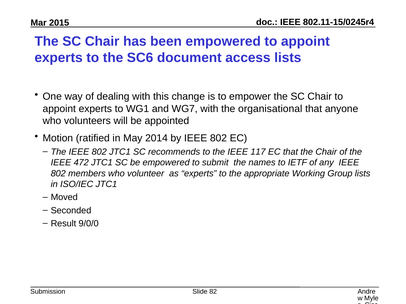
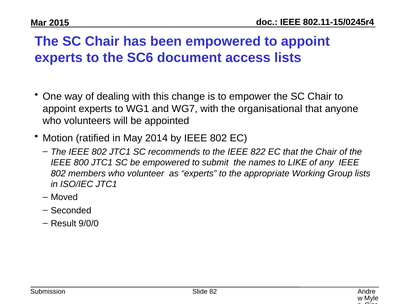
117: 117 -> 822
472: 472 -> 800
IETF: IETF -> LIKE
